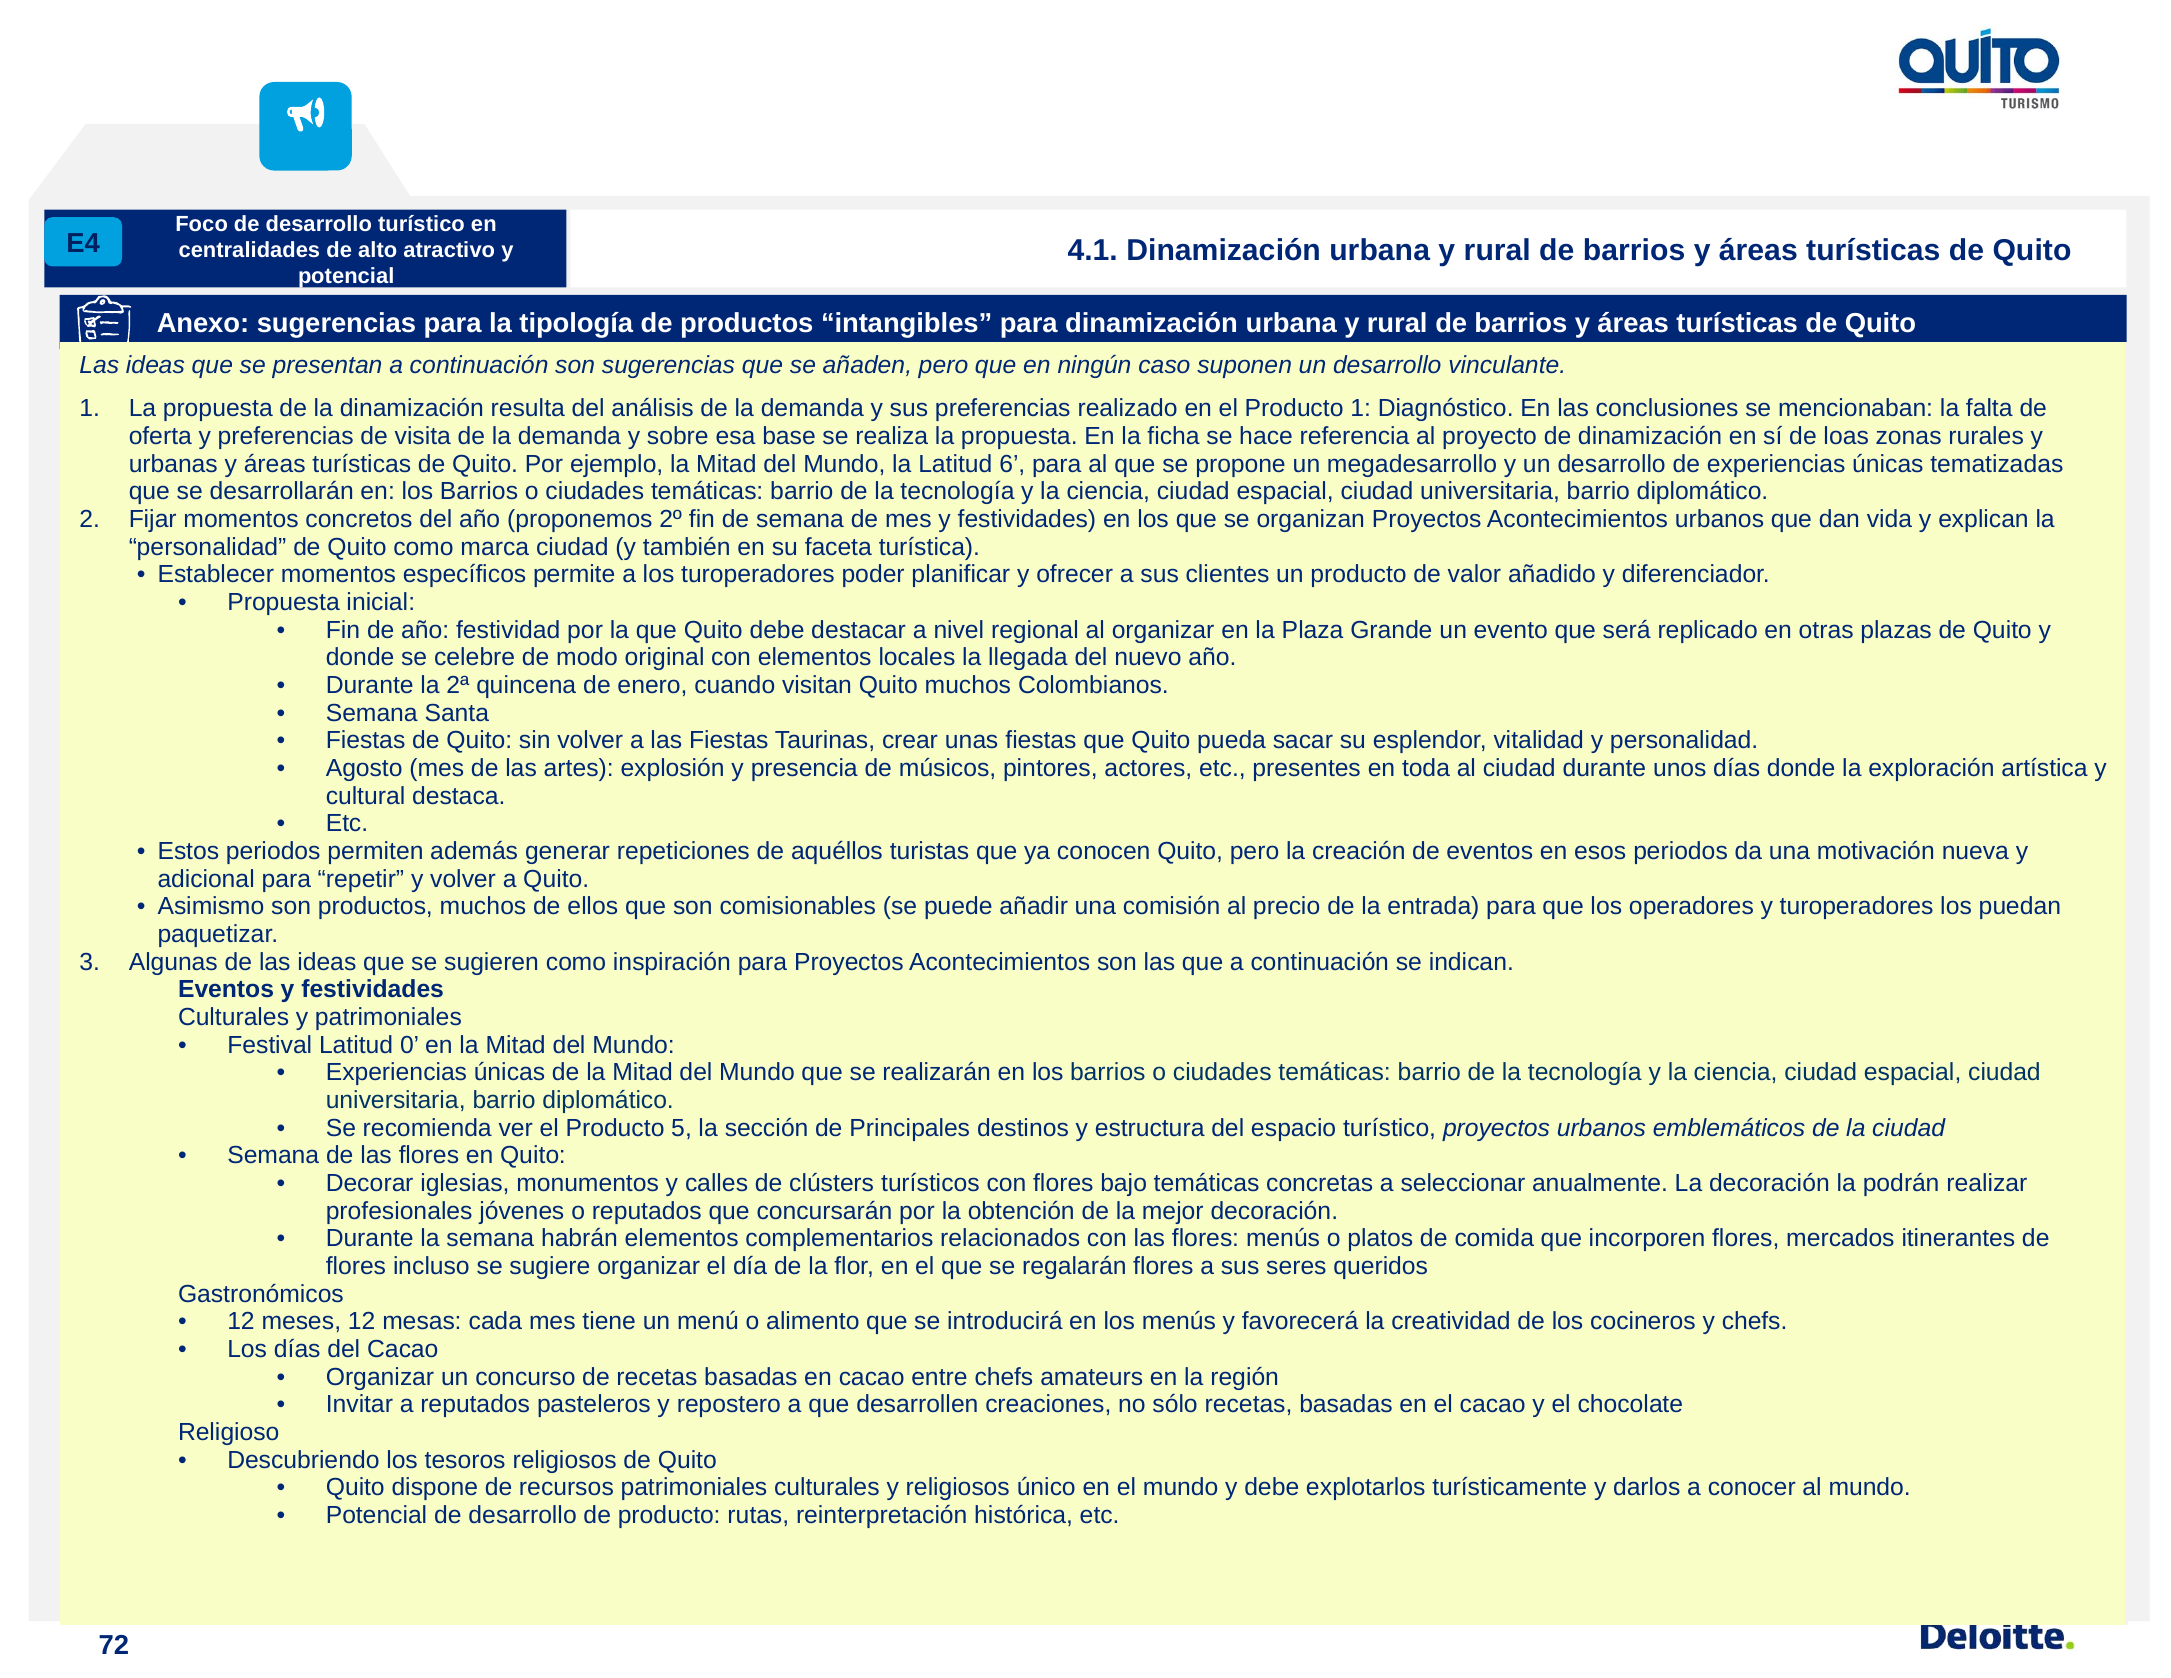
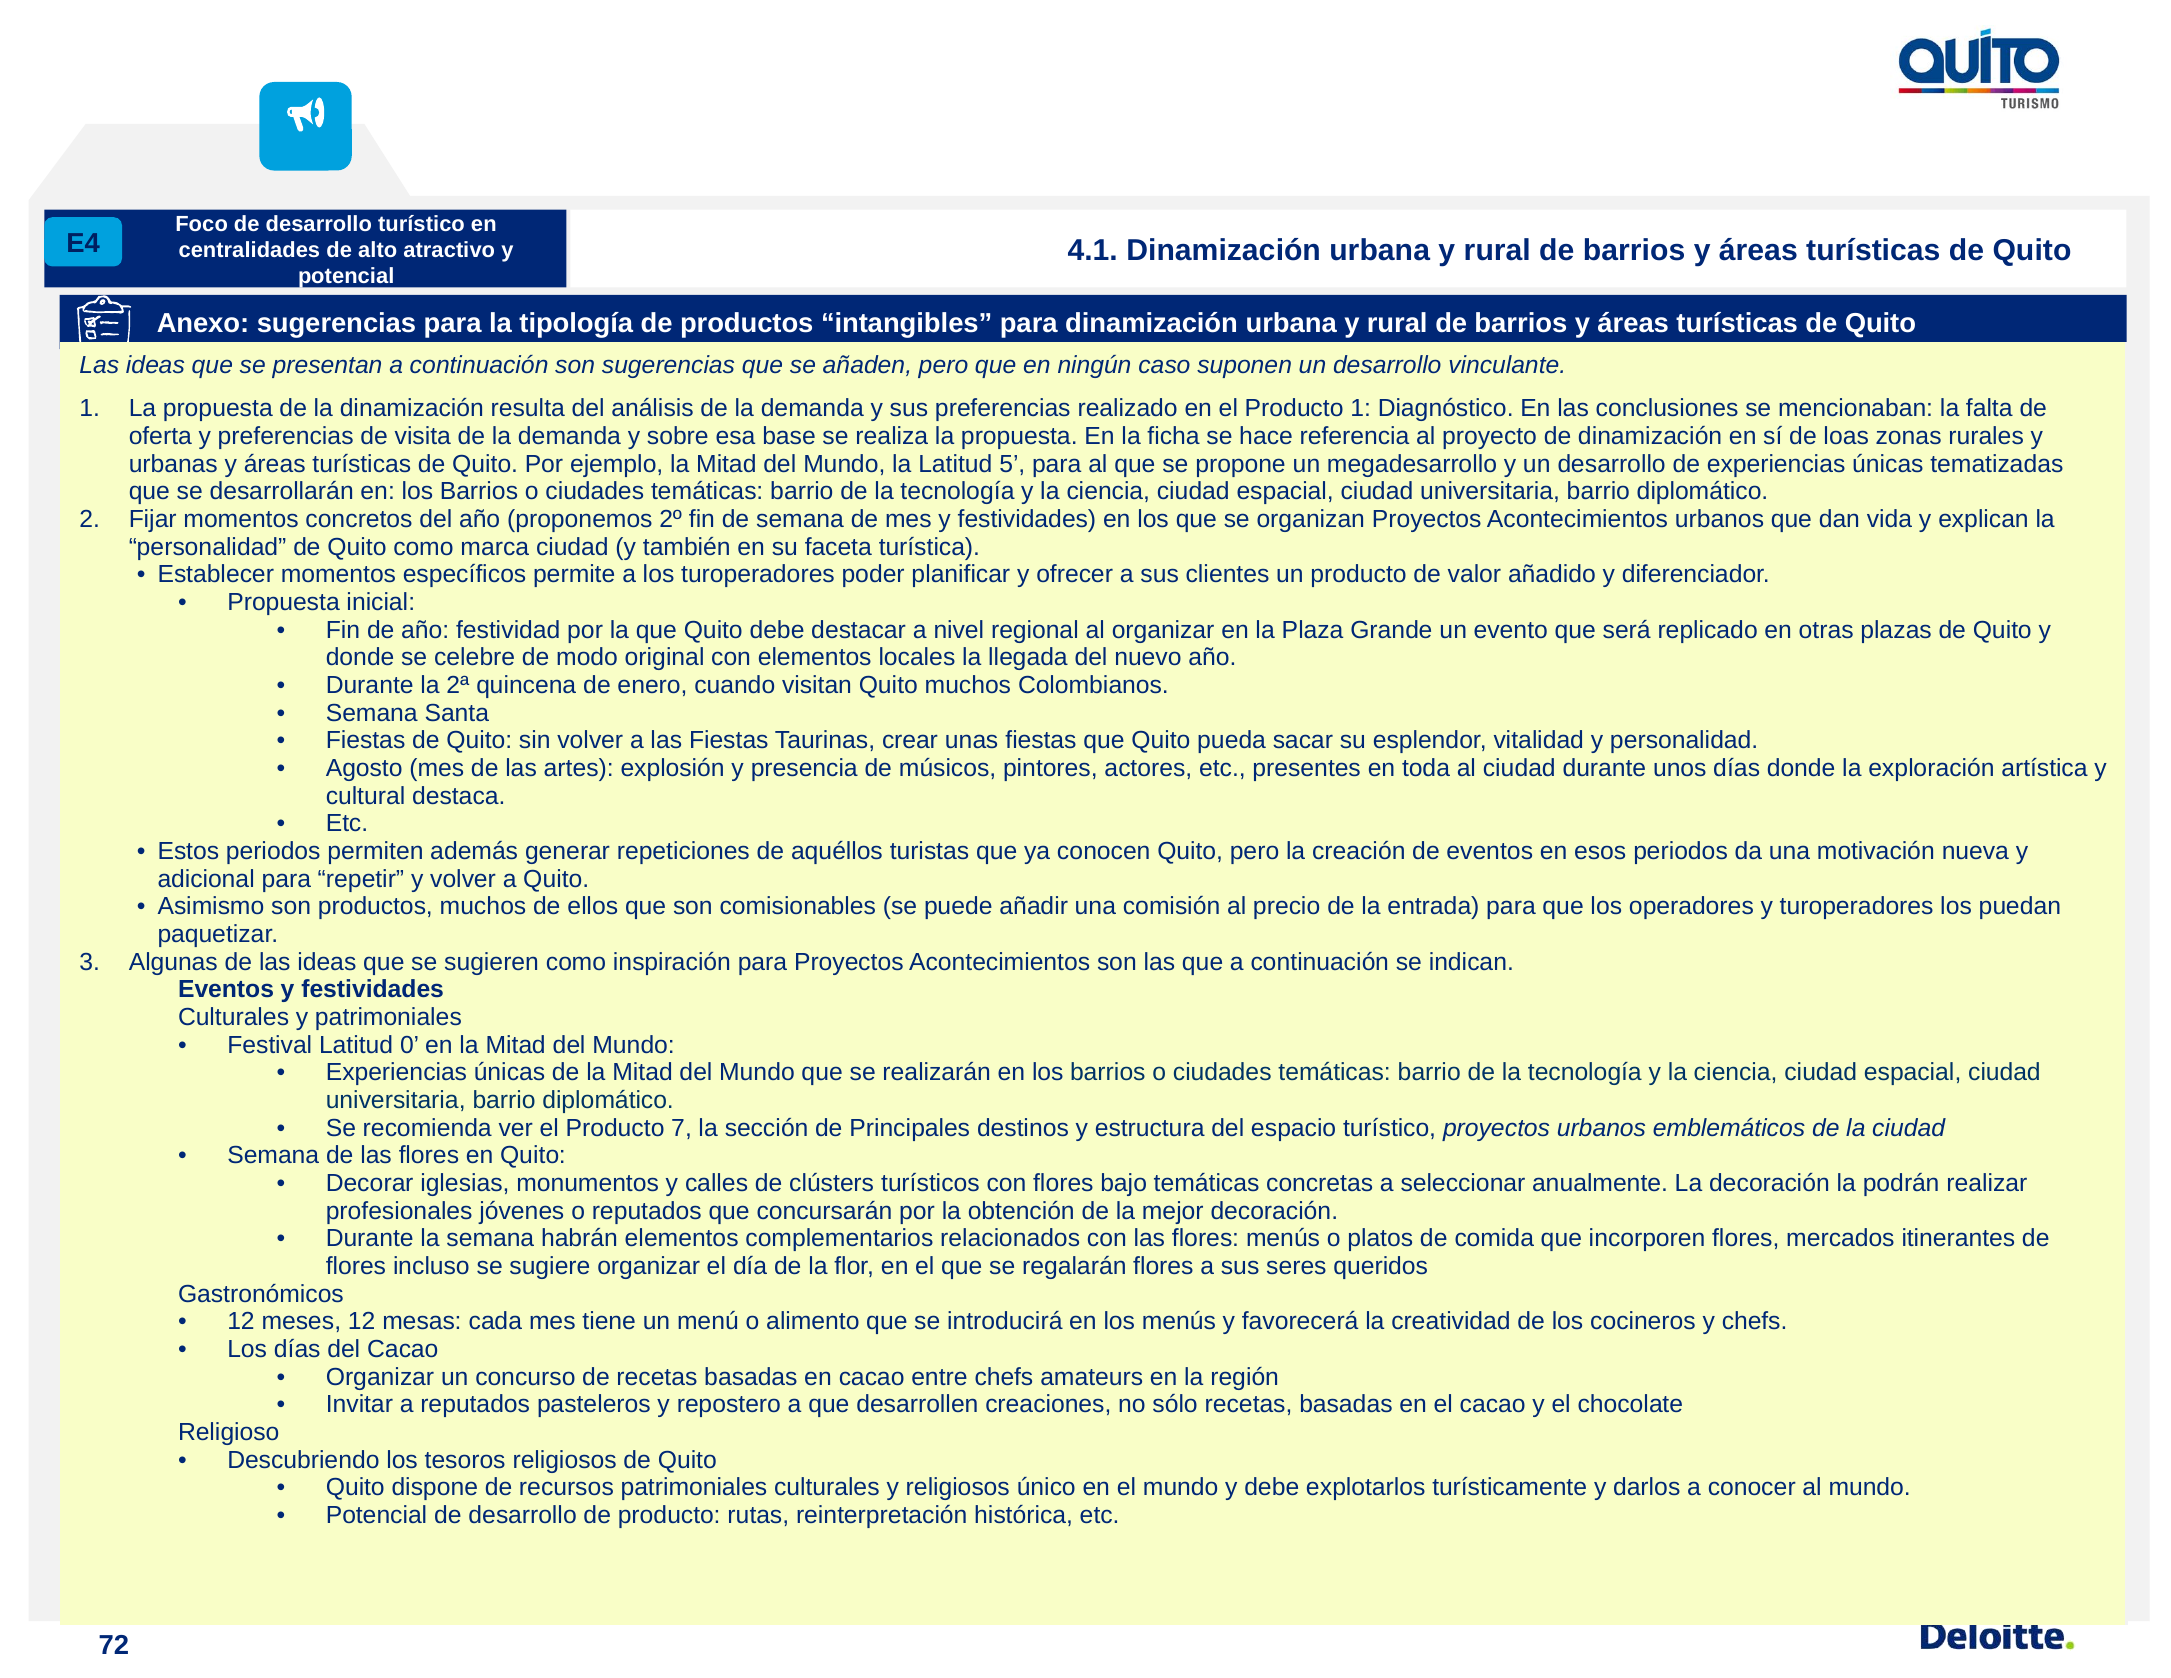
6: 6 -> 5
5: 5 -> 7
